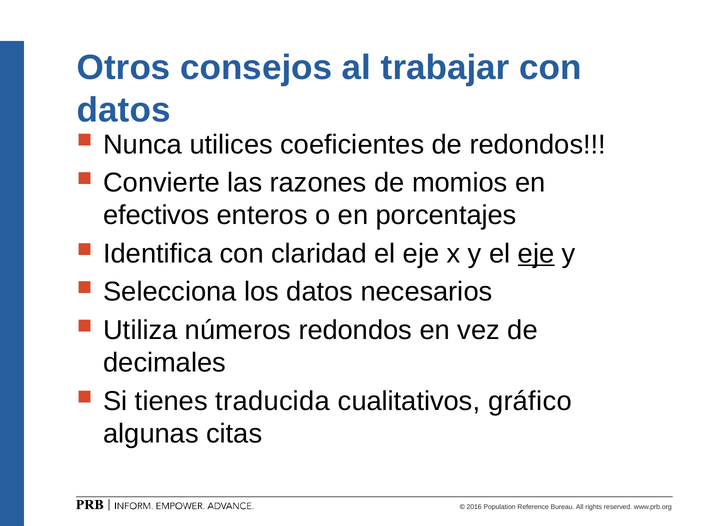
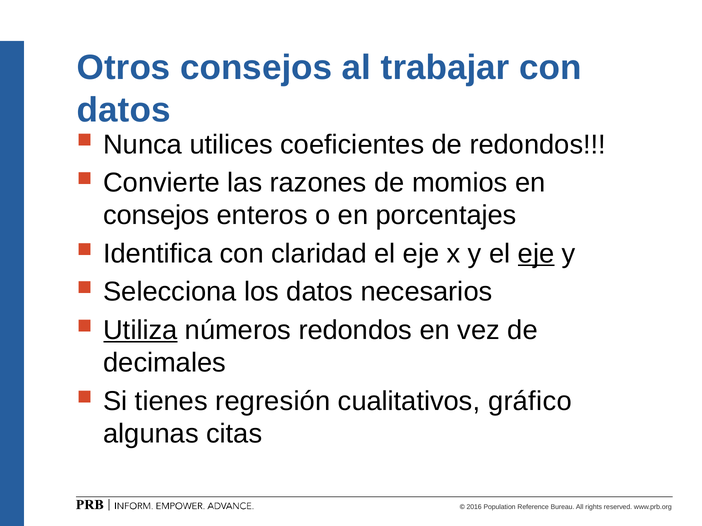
efectivos at (156, 216): efectivos -> consejos
Utiliza underline: none -> present
traducida: traducida -> regresión
